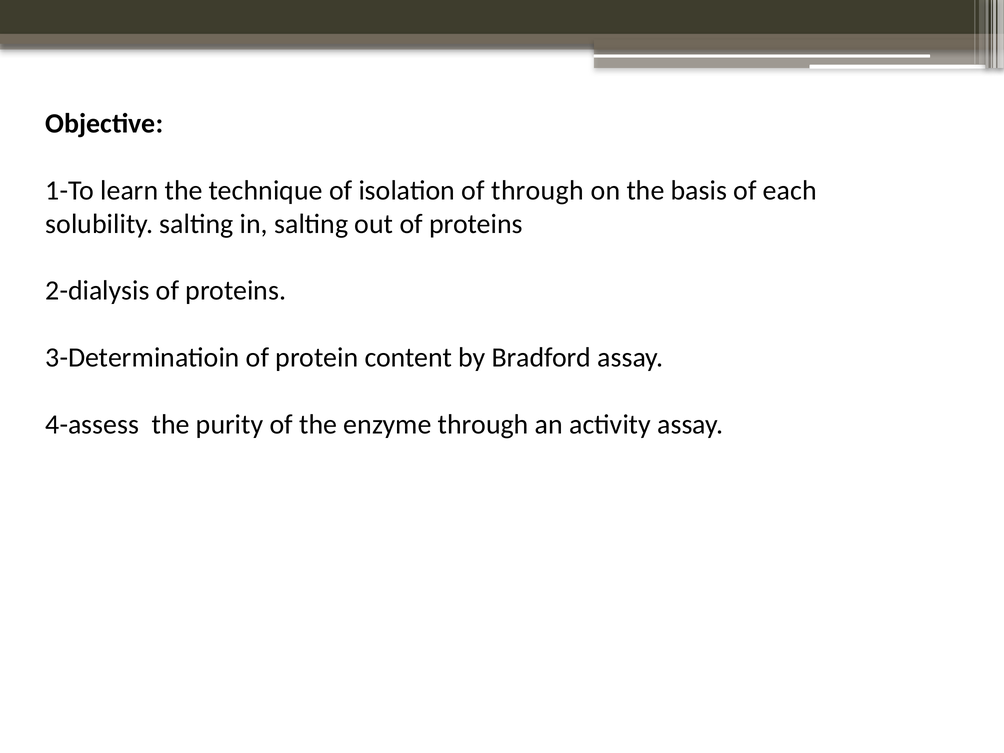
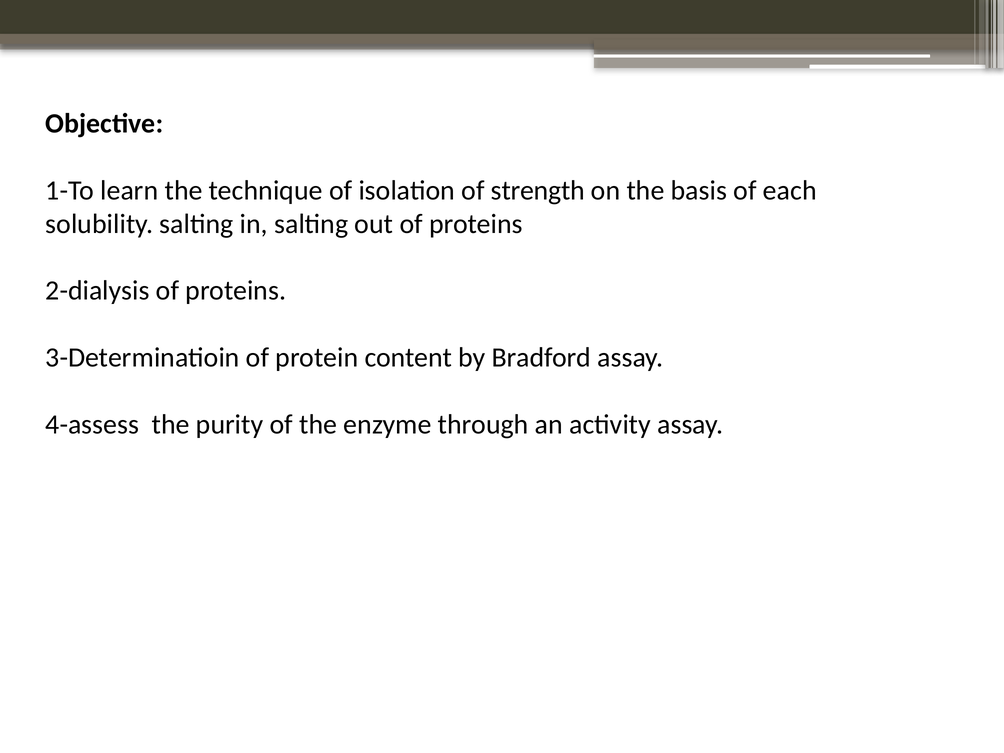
of through: through -> strength
